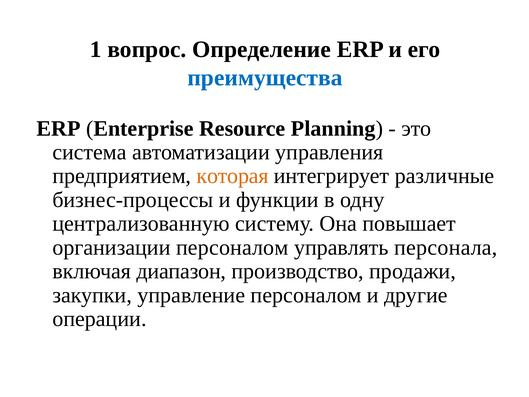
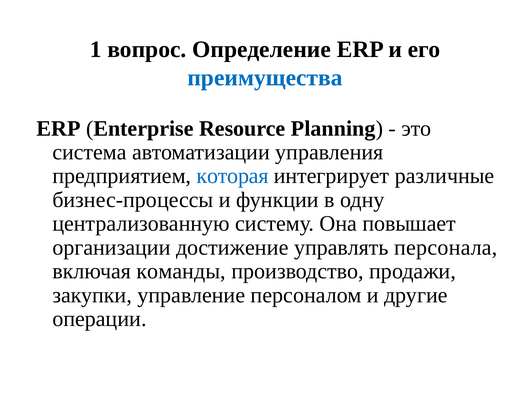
которая colour: orange -> blue
организации персоналом: персоналом -> достижение
диапазон: диапазон -> команды
